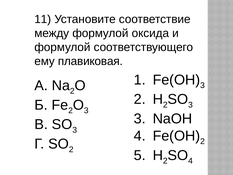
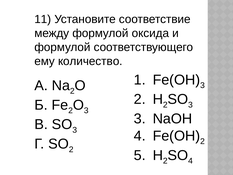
плавиковая: плавиковая -> количество
